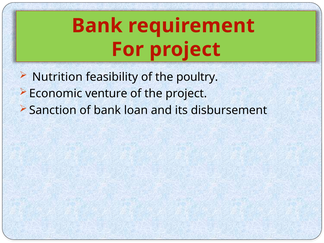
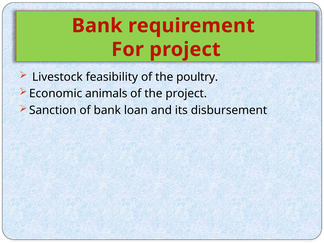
Nutrition: Nutrition -> Livestock
venture: venture -> animals
